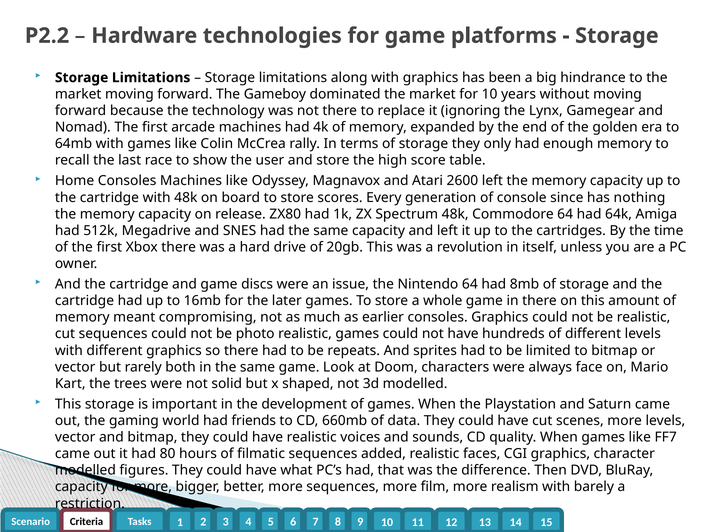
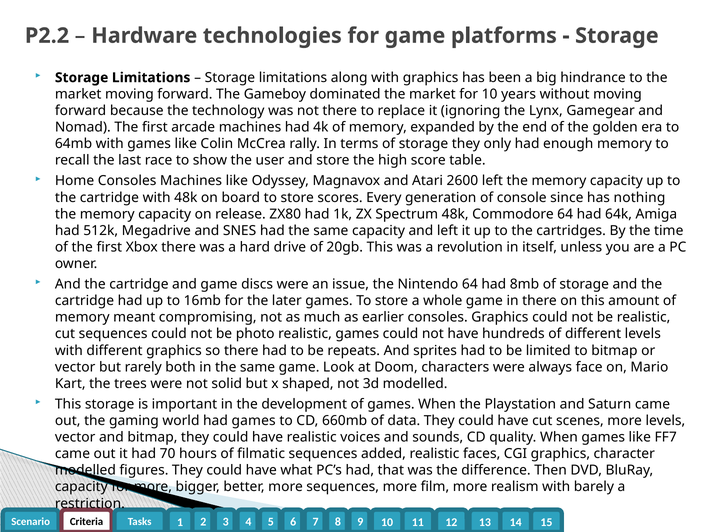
had friends: friends -> games
80: 80 -> 70
